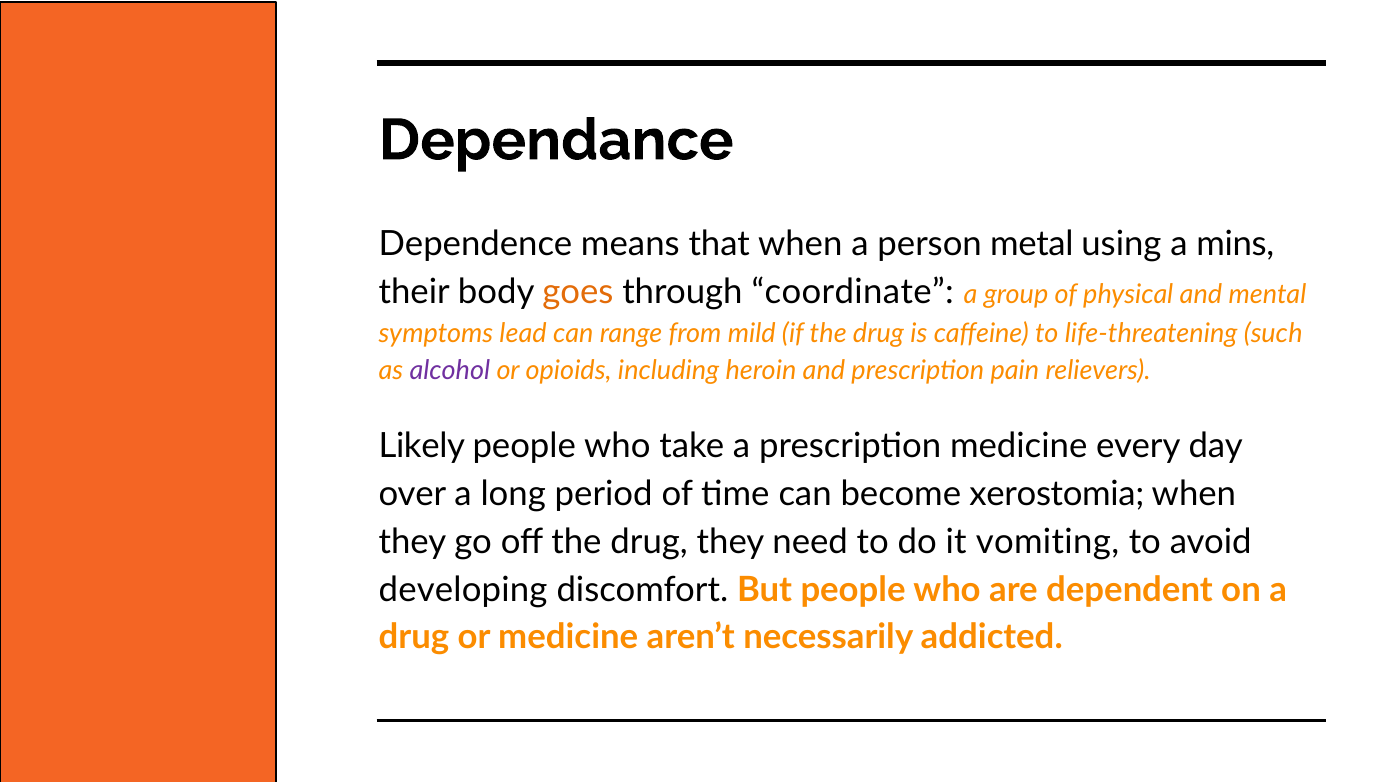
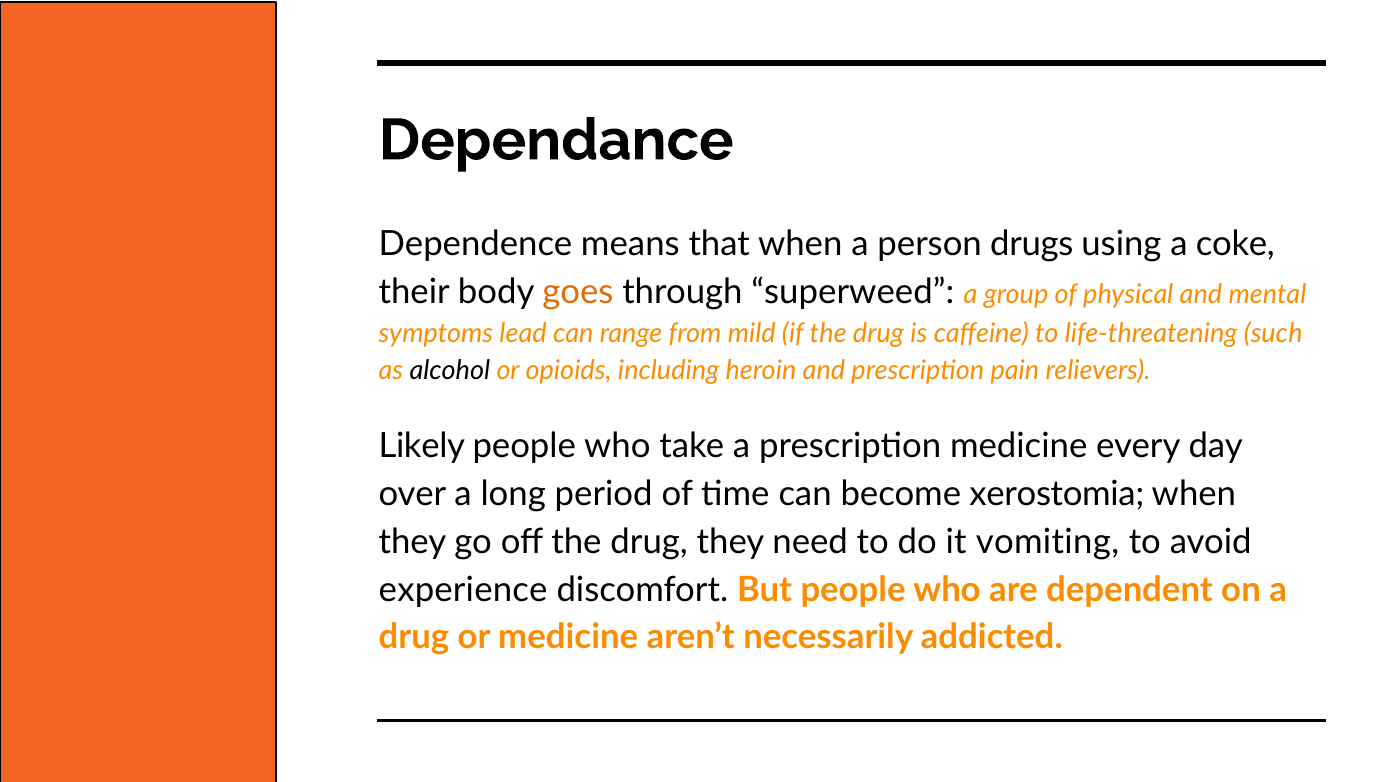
metal: metal -> drugs
mins: mins -> coke
coordinate: coordinate -> superweed
alcohol colour: purple -> black
developing: developing -> experience
